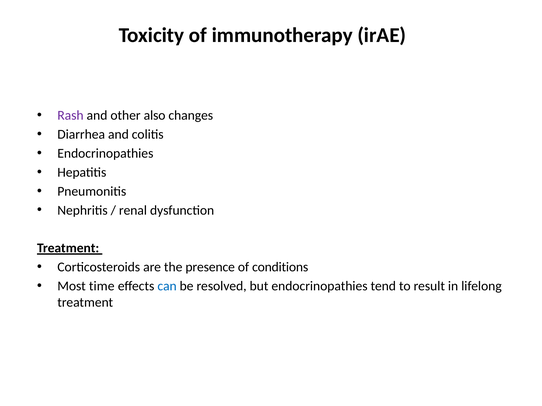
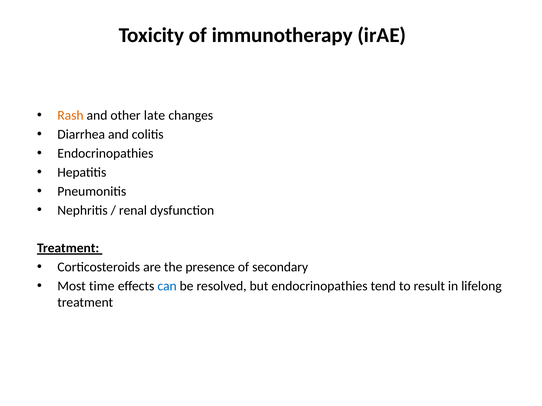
Rash colour: purple -> orange
also: also -> late
conditions: conditions -> secondary
